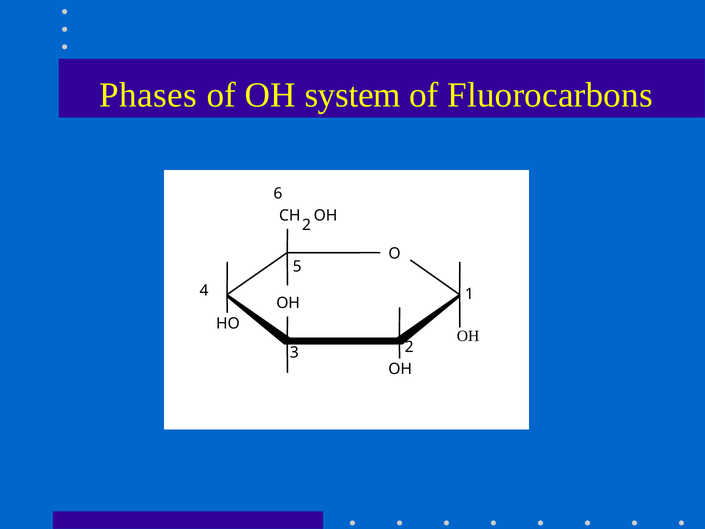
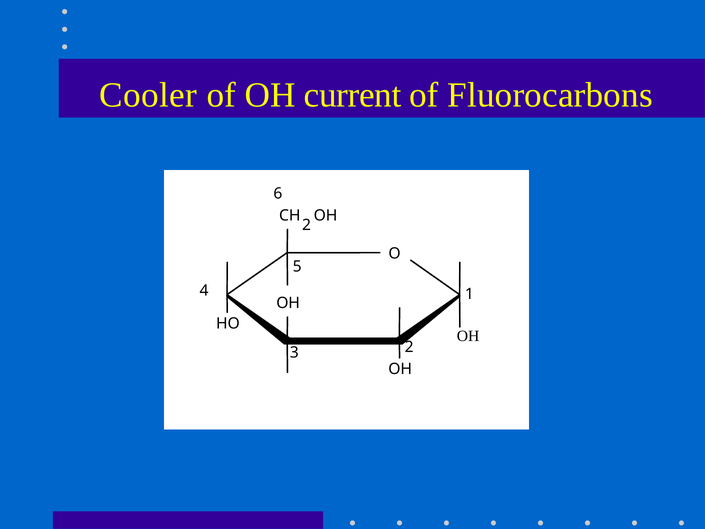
Phases: Phases -> Cooler
system: system -> current
